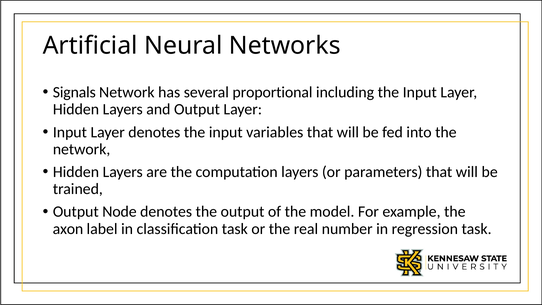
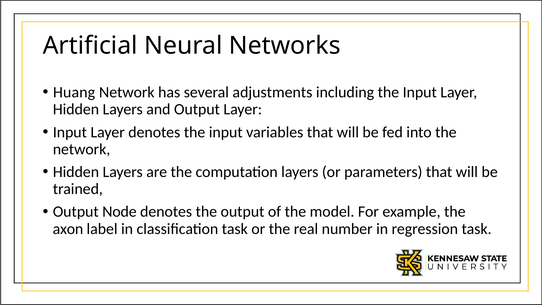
Signals: Signals -> Huang
proportional: proportional -> adjustments
